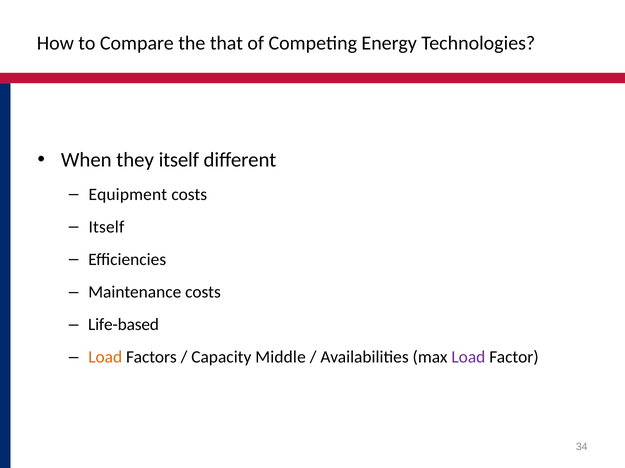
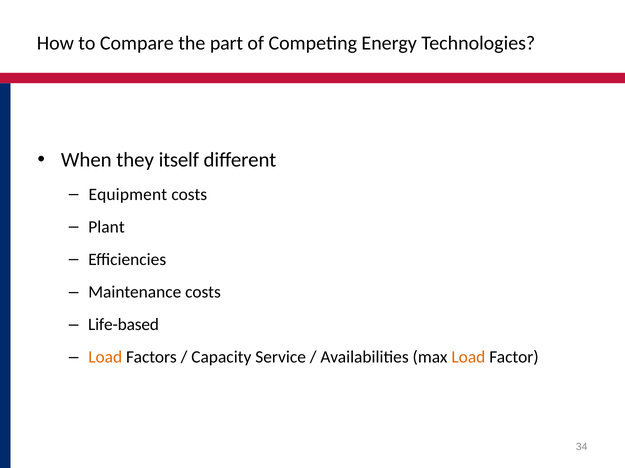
that: that -> part
Itself at (106, 227): Itself -> Plant
Middle: Middle -> Service
Load at (468, 358) colour: purple -> orange
